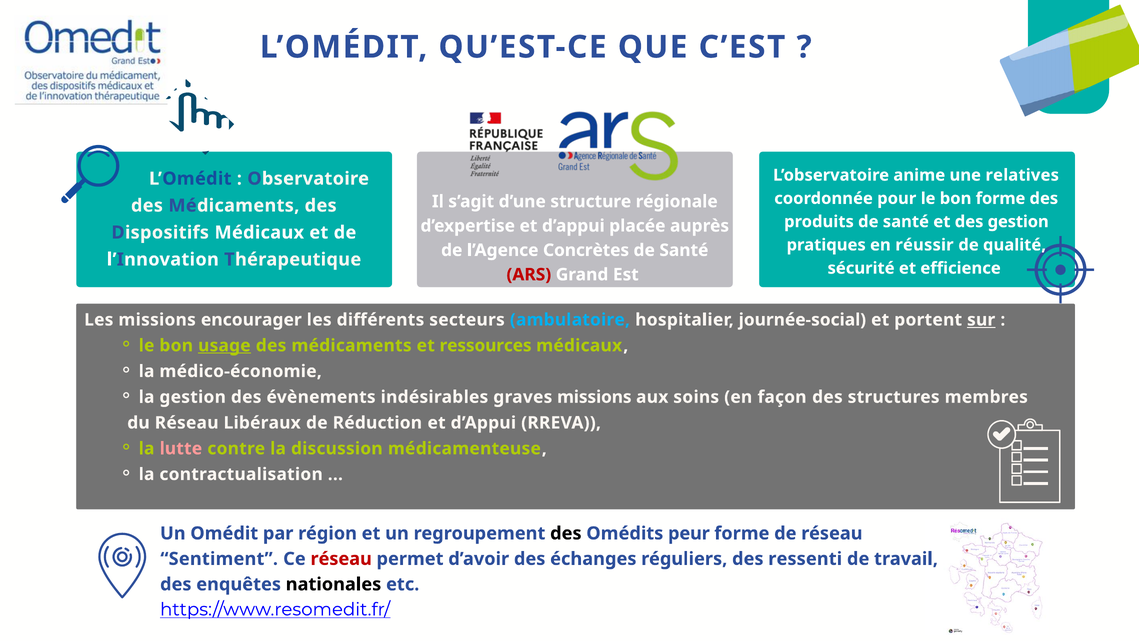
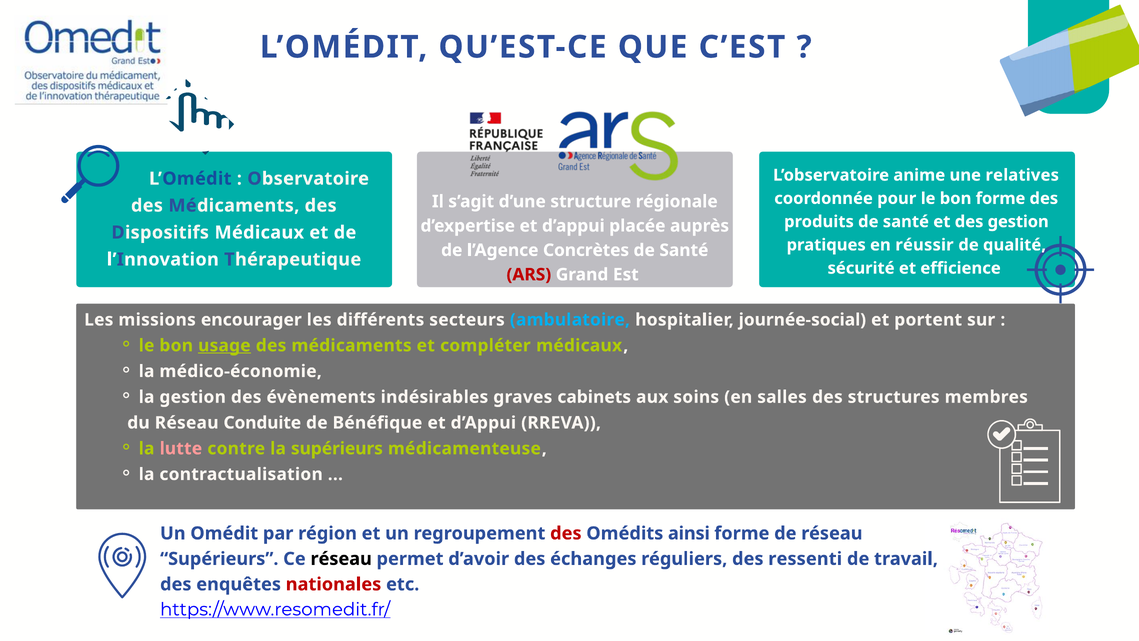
sur underline: present -> none
ressources: ressources -> compléter
graves missions: missions -> cabinets
façon: façon -> salles
Libéraux: Libéraux -> Conduite
Réduction: Réduction -> Bénéfique
la discussion: discussion -> supérieurs
des at (566, 533) colour: black -> red
peur: peur -> ainsi
Sentiment at (219, 559): Sentiment -> Supérieurs
réseau at (341, 559) colour: red -> black
nationales colour: black -> red
